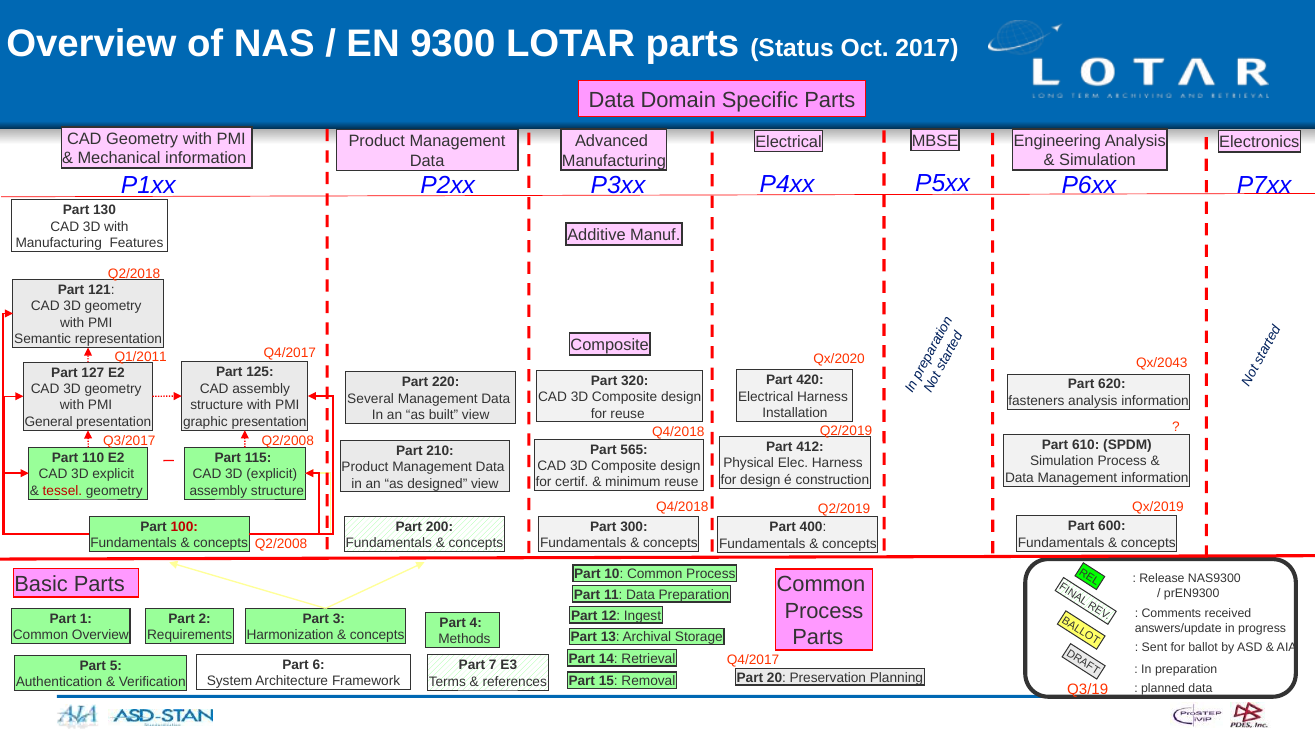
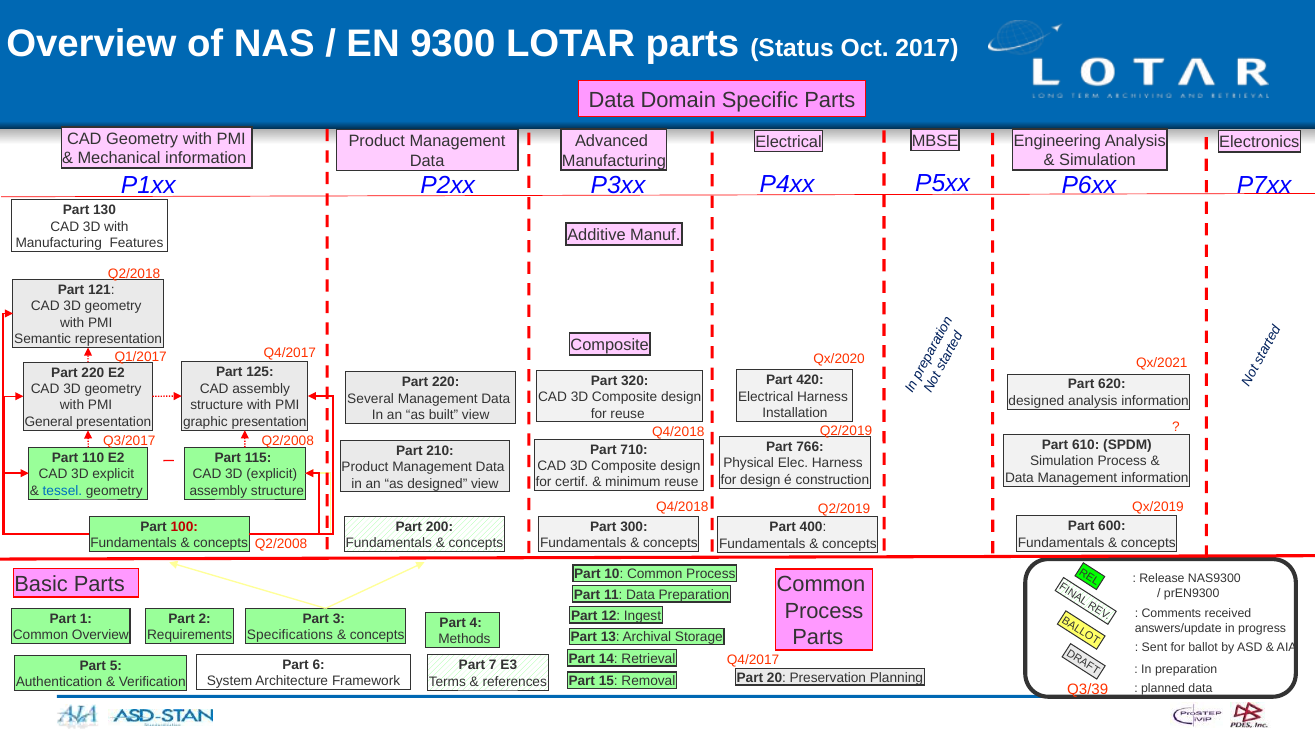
Q1/2011: Q1/2011 -> Q1/2017
Qx/2043: Qx/2043 -> Qx/2021
127 at (93, 372): 127 -> 220
fasteners at (1036, 401): fasteners -> designed
412: 412 -> 766
565: 565 -> 710
tessel colour: red -> blue
Harmonization: Harmonization -> Specifications
Q3/19: Q3/19 -> Q3/39
